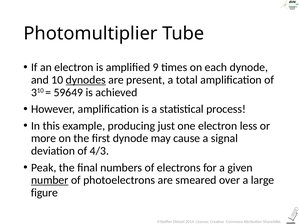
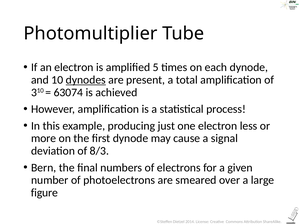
9: 9 -> 5
59649: 59649 -> 63074
4/3: 4/3 -> 8/3
Peak: Peak -> Bern
number underline: present -> none
